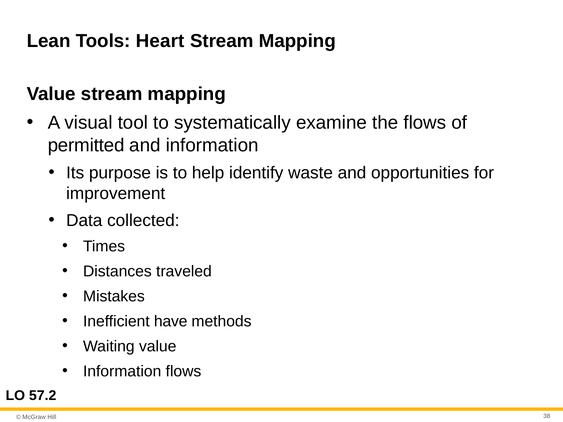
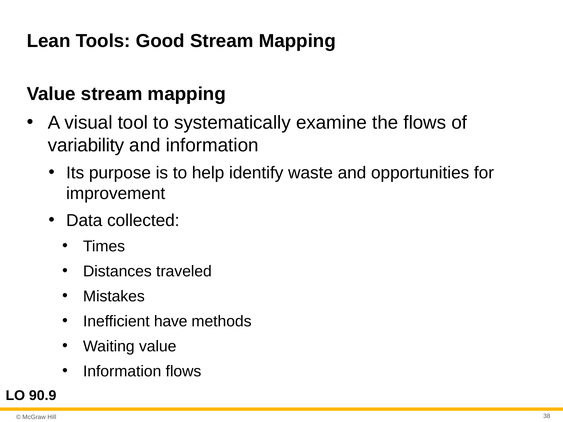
Heart: Heart -> Good
permitted: permitted -> variability
57.2: 57.2 -> 90.9
